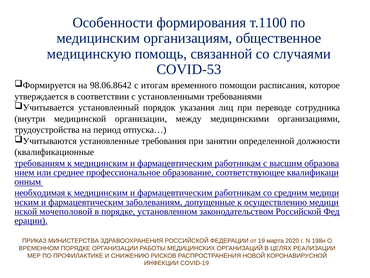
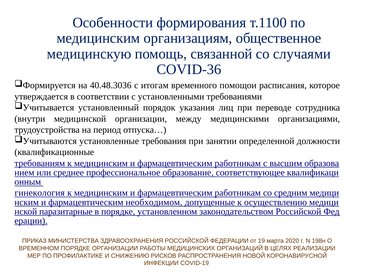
COVID-53: COVID-53 -> COVID-36
98.06.8642: 98.06.8642 -> 40.48.3036
необходимая: необходимая -> гинекология
заболеваниям: заболеваниям -> необходимом
мочеполовой: мочеполовой -> паразитарные
